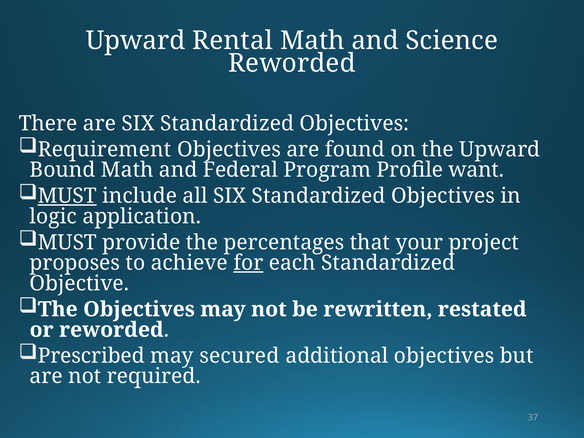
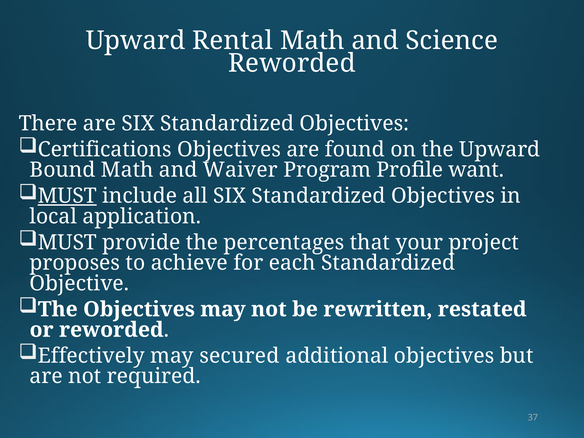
Requirement: Requirement -> Certifications
Federal: Federal -> Waiver
logic: logic -> local
for underline: present -> none
Prescribed: Prescribed -> Effectively
